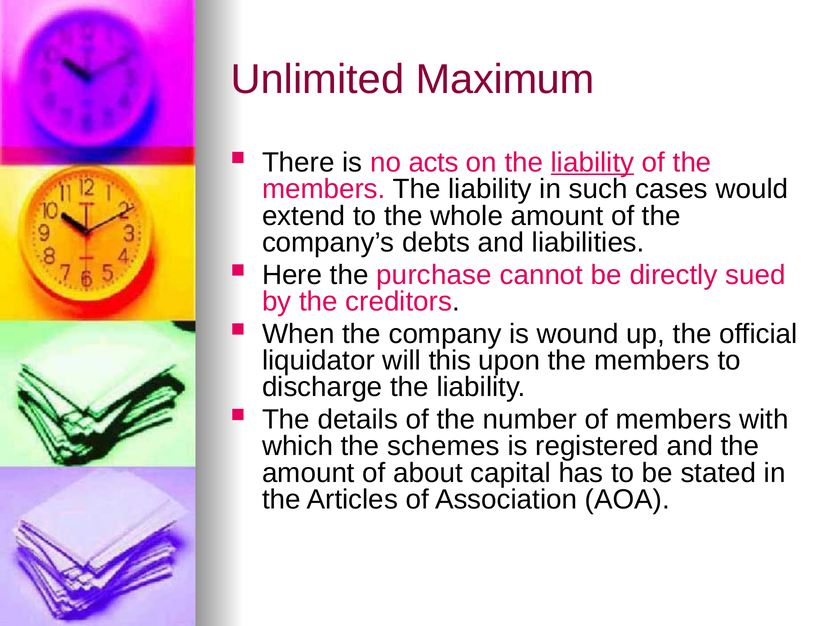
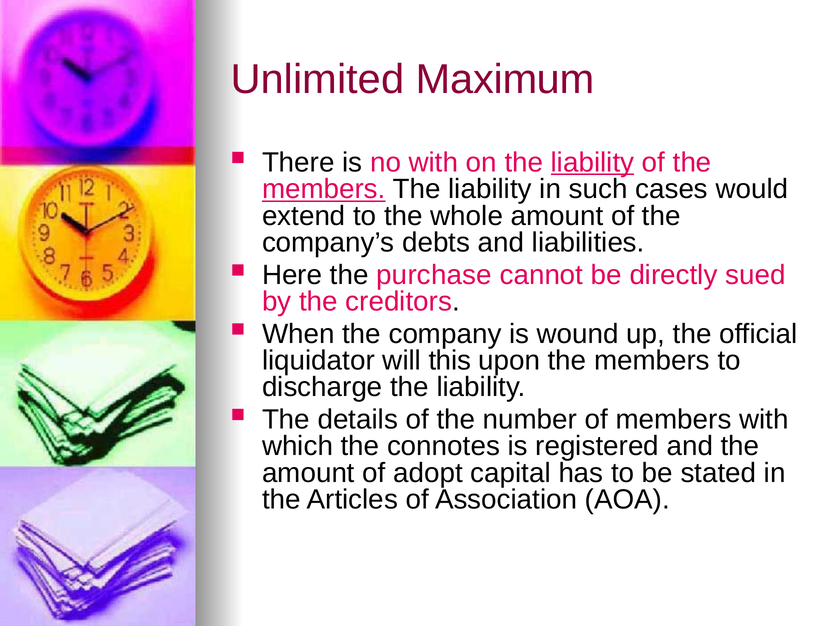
no acts: acts -> with
members at (324, 189) underline: none -> present
schemes: schemes -> connotes
about: about -> adopt
